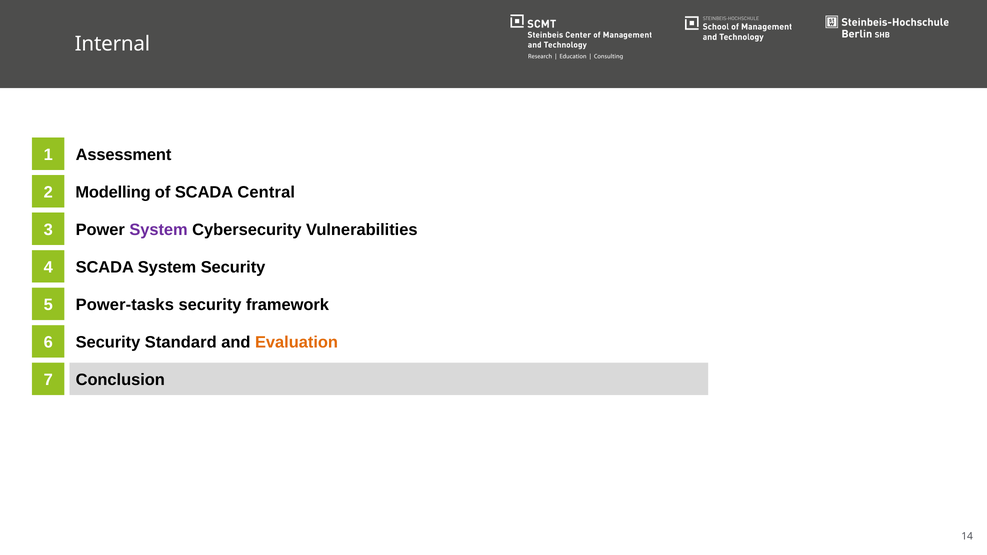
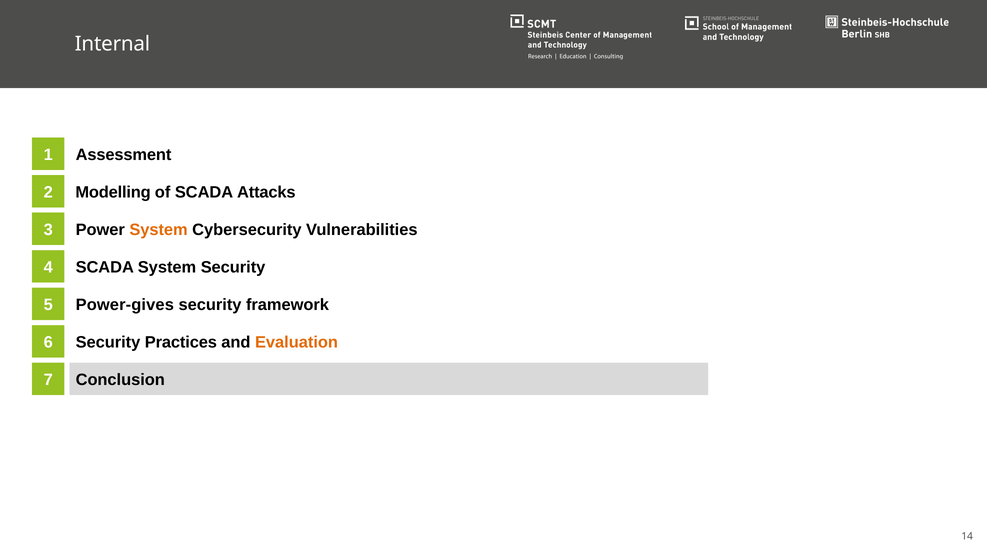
Central: Central -> Attacks
System at (159, 230) colour: purple -> orange
Power-tasks: Power-tasks -> Power-gives
Standard: Standard -> Practices
